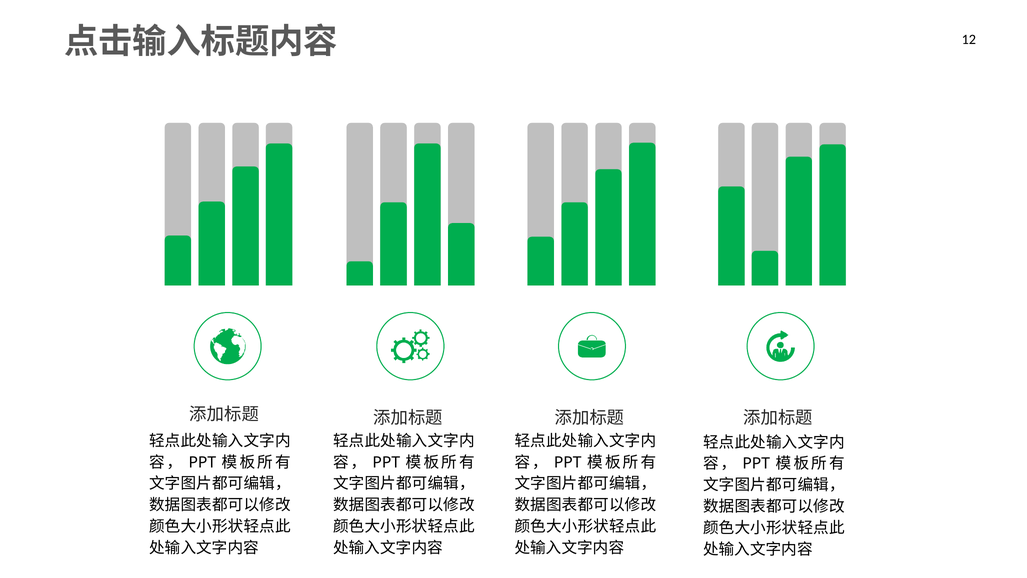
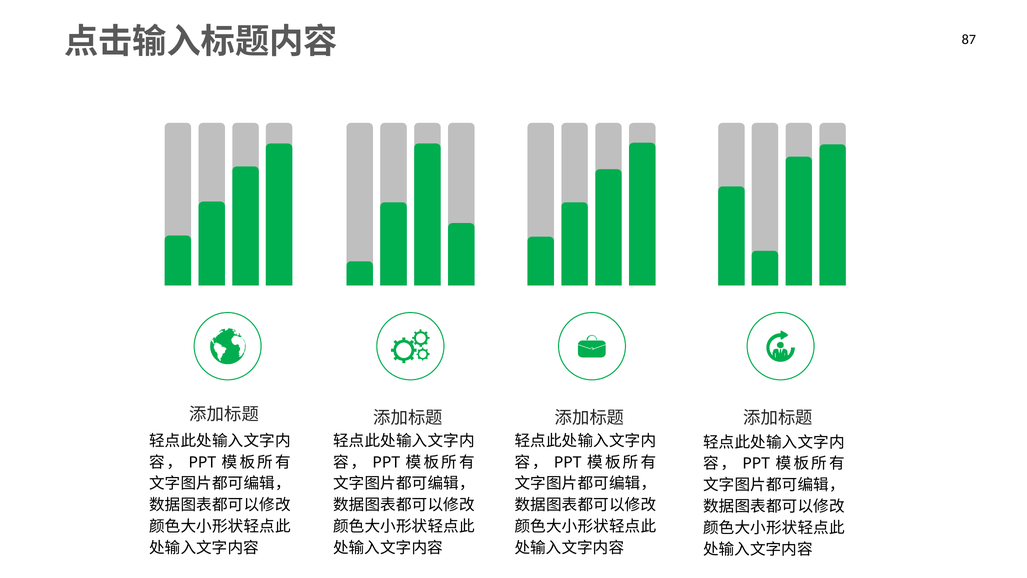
12: 12 -> 87
